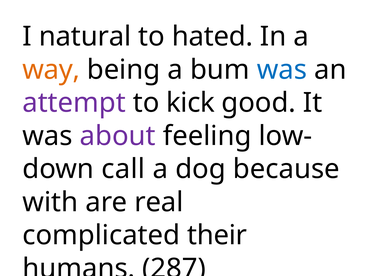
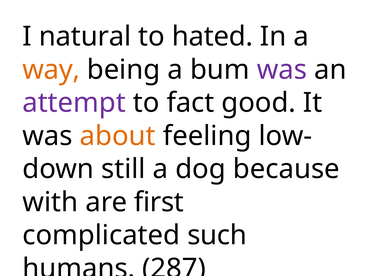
was at (282, 70) colour: blue -> purple
kick: kick -> fact
about colour: purple -> orange
call: call -> still
real: real -> first
their: their -> such
